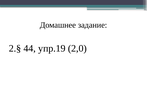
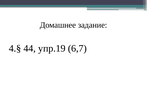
2.§: 2.§ -> 4.§
2,0: 2,0 -> 6,7
